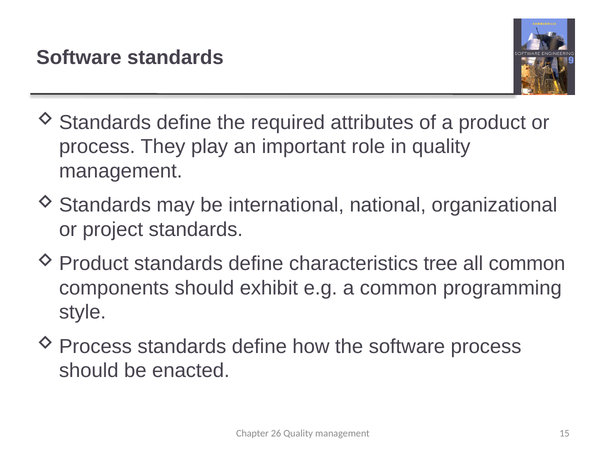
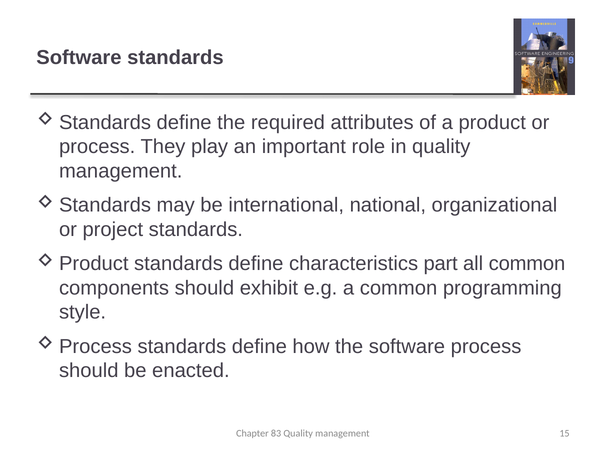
tree: tree -> part
26: 26 -> 83
